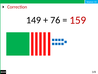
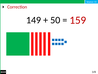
76: 76 -> 50
